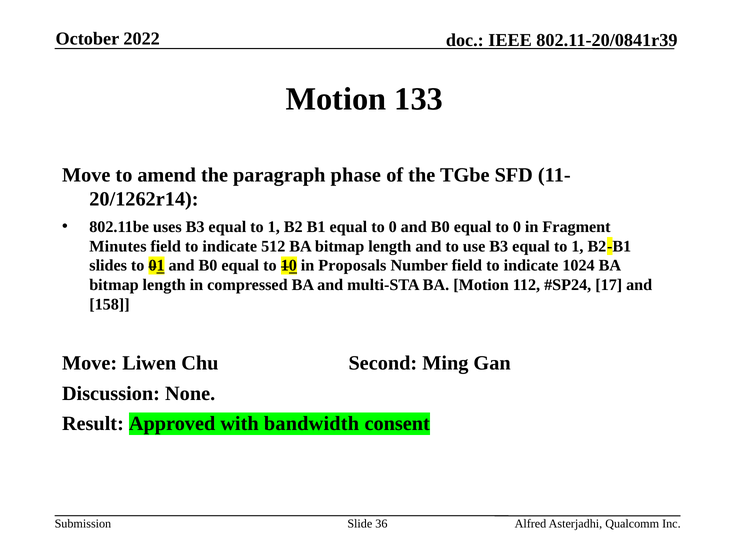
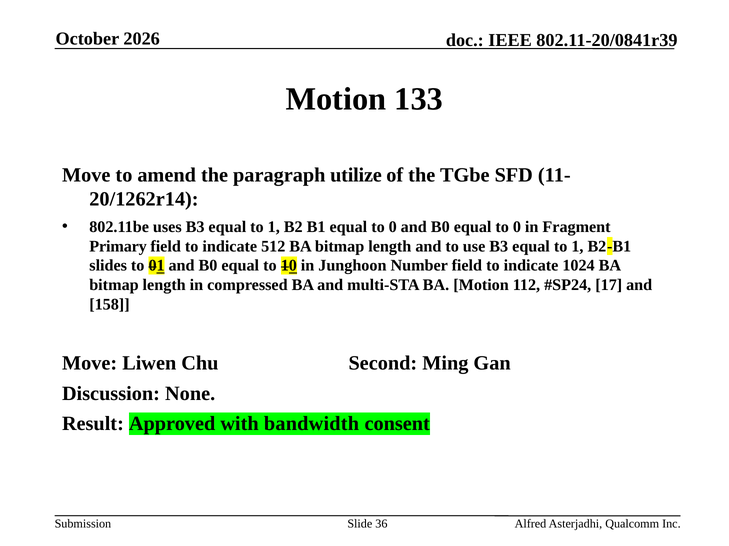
2022: 2022 -> 2026
phase: phase -> utilize
Minutes: Minutes -> Primary
Proposals: Proposals -> Junghoon
